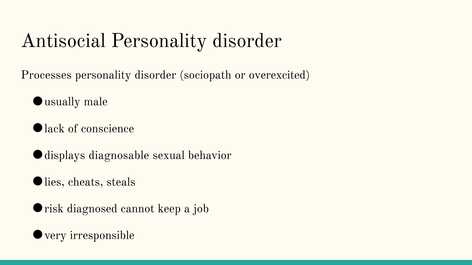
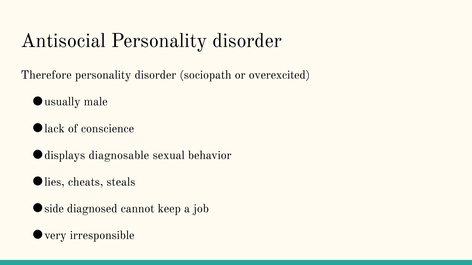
Processes: Processes -> Therefore
risk: risk -> side
